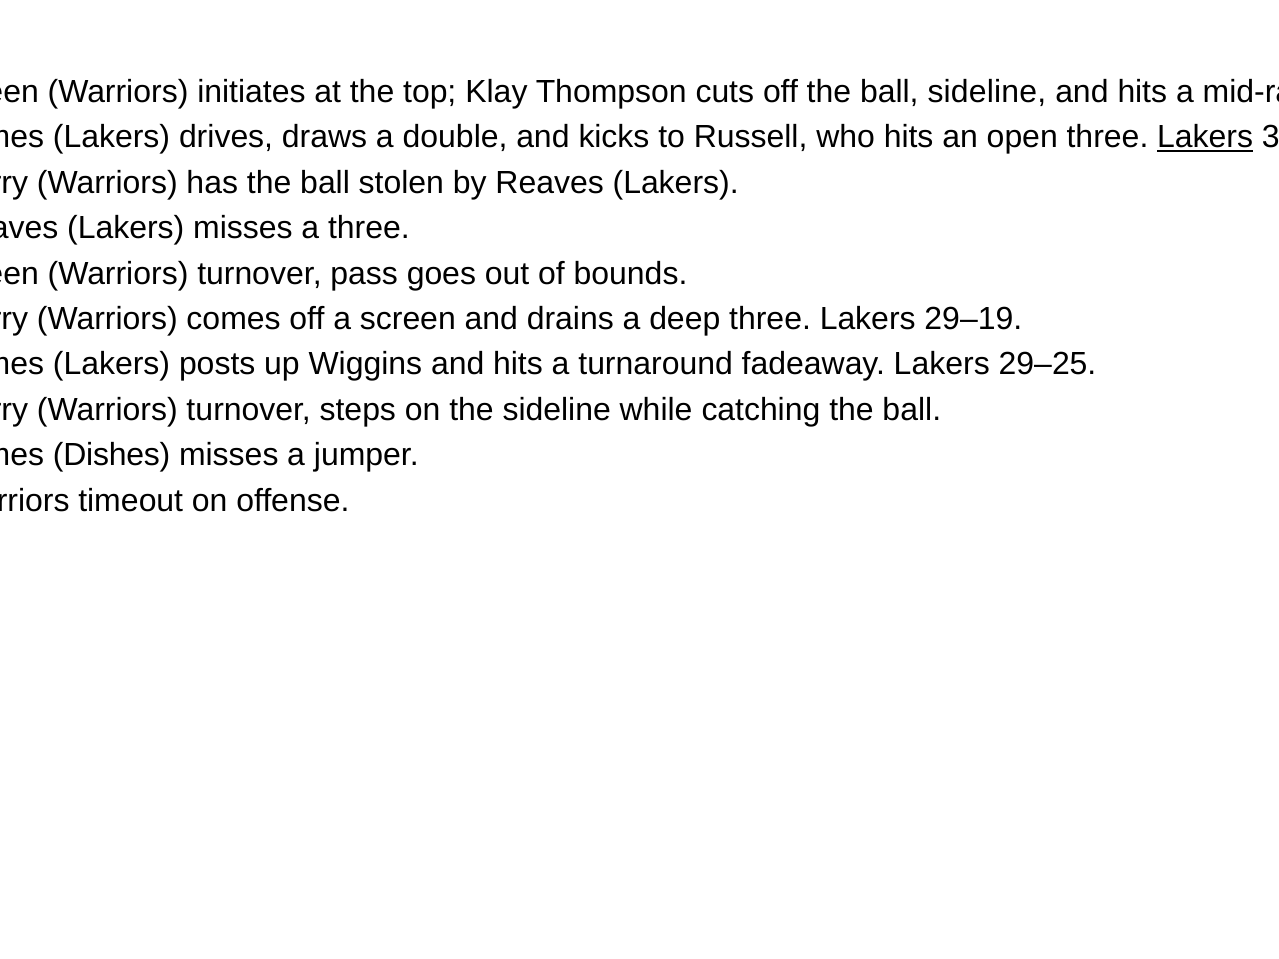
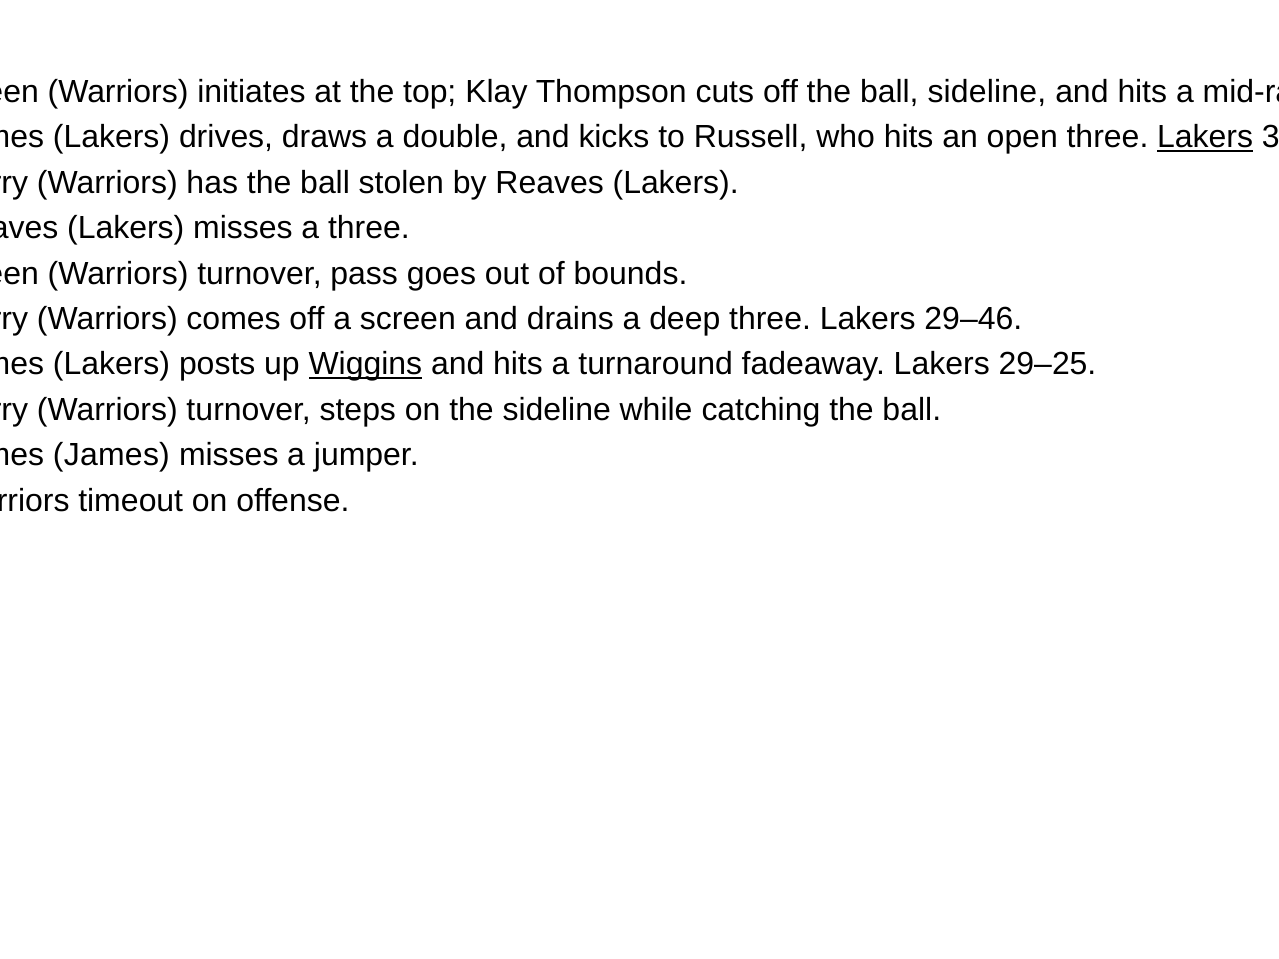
29–19: 29–19 -> 29–46
Wiggins underline: none -> present
Dishes at (112, 455): Dishes -> James
